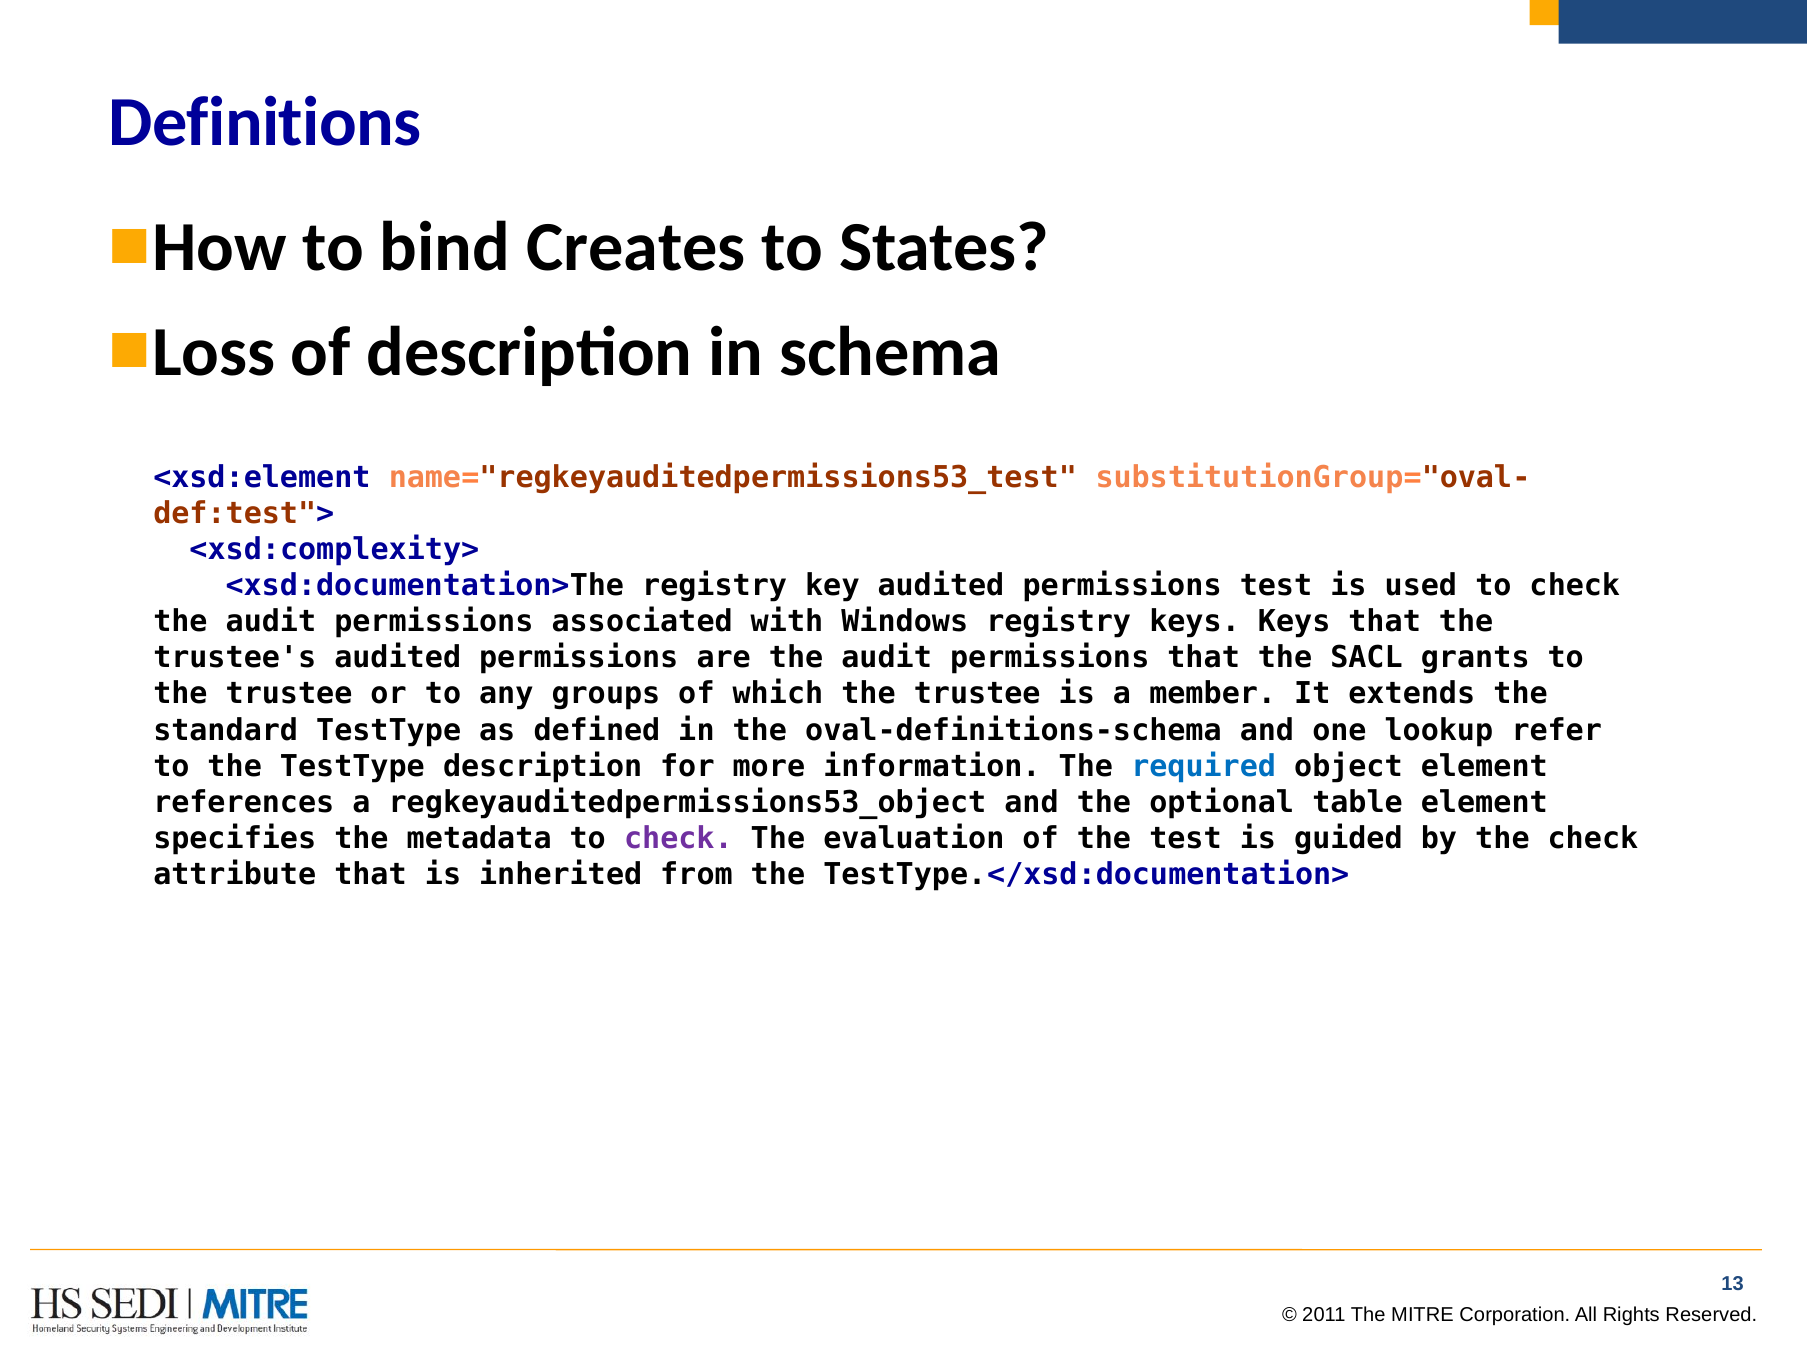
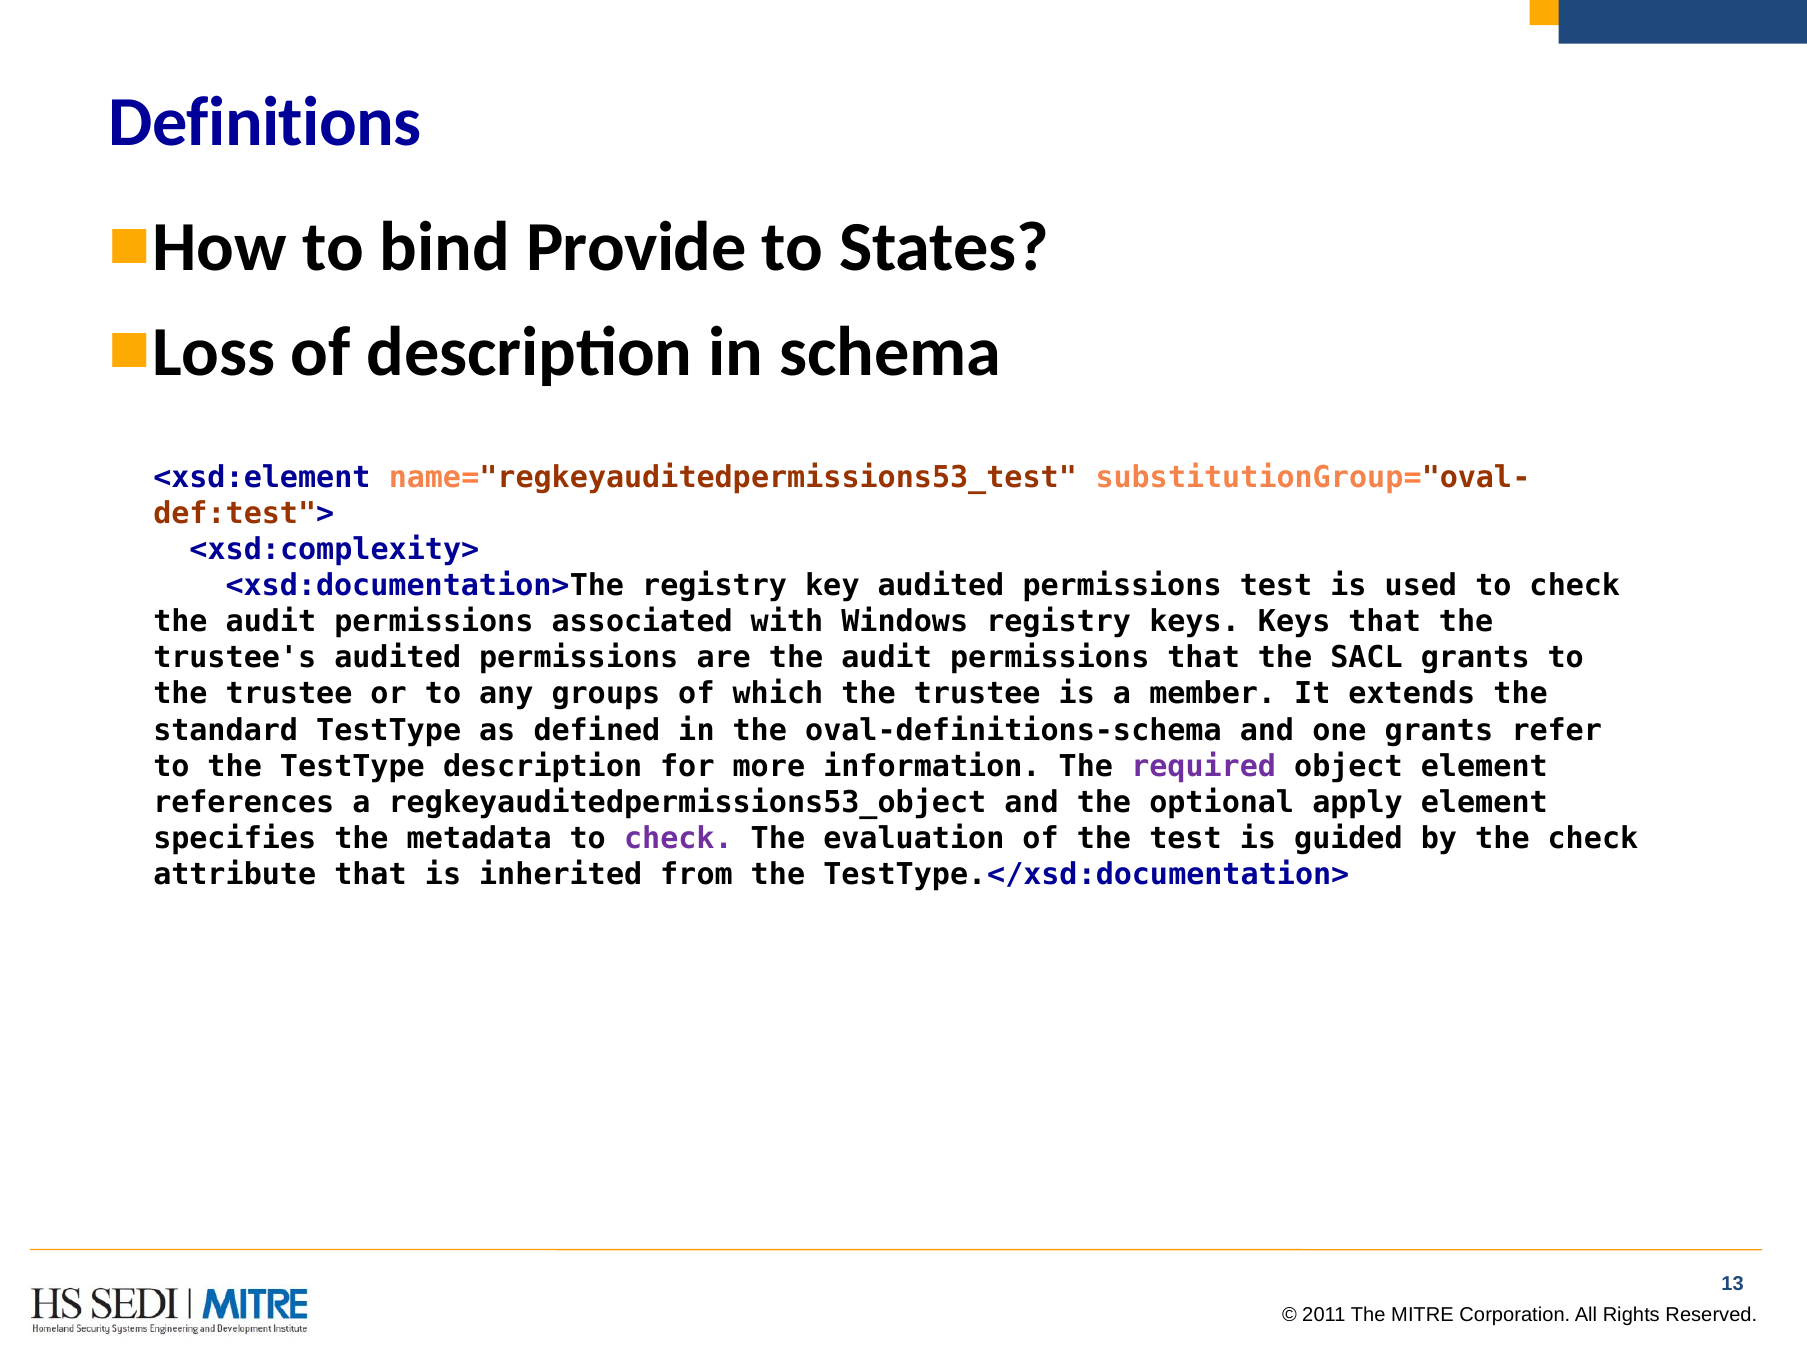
Creates: Creates -> Provide
one lookup: lookup -> grants
required colour: blue -> purple
table: table -> apply
